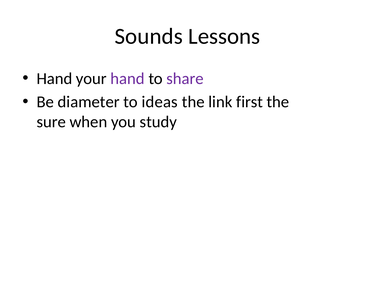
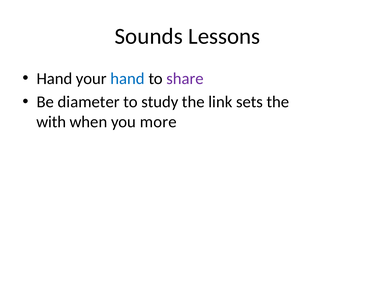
hand at (128, 79) colour: purple -> blue
ideas: ideas -> study
first: first -> sets
sure: sure -> with
study: study -> more
